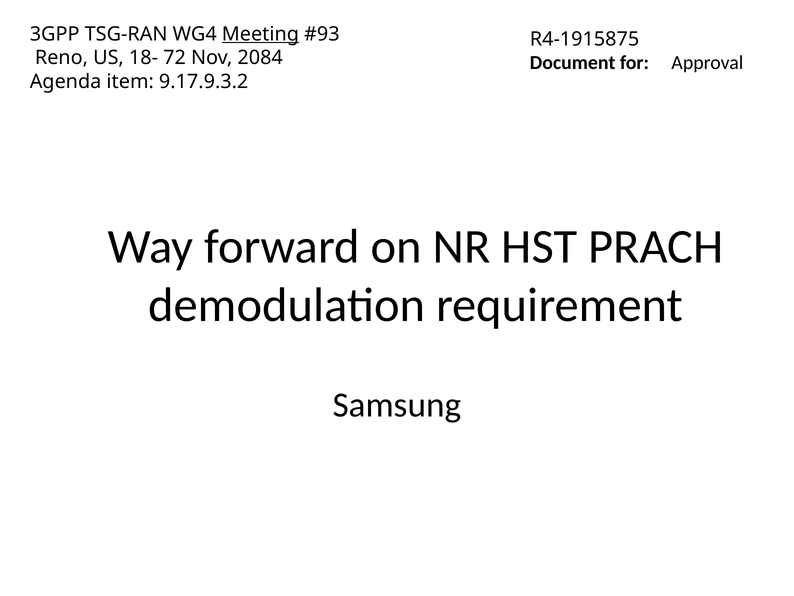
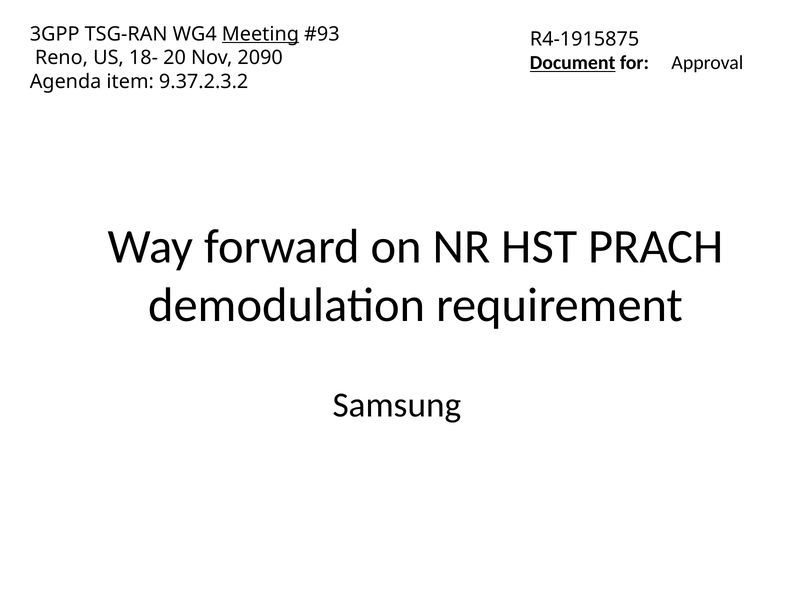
72: 72 -> 20
2084: 2084 -> 2090
Document underline: none -> present
9.17.9.3.2: 9.17.9.3.2 -> 9.37.2.3.2
